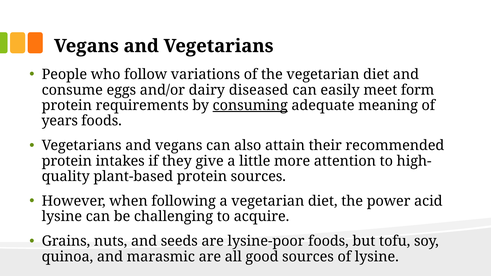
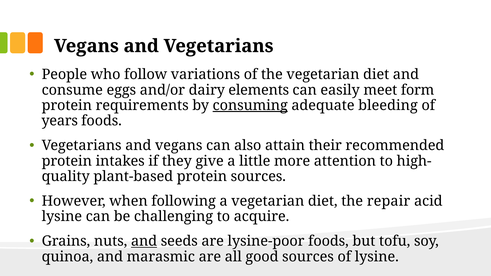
diseased: diseased -> elements
meaning: meaning -> bleeding
power: power -> repair
and at (144, 241) underline: none -> present
